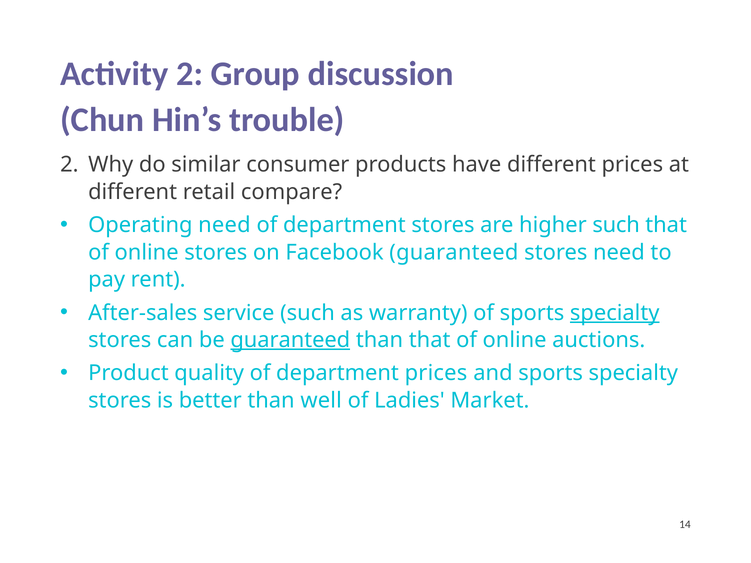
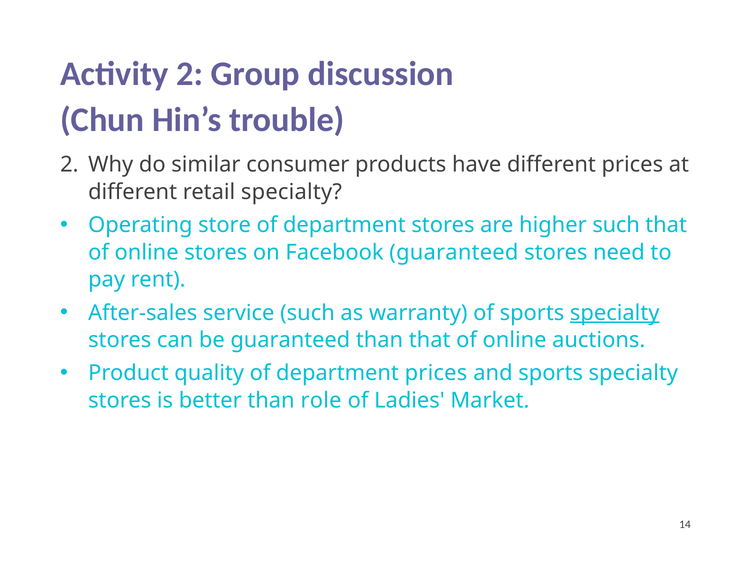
retail compare: compare -> specialty
Operating need: need -> store
guaranteed at (290, 340) underline: present -> none
well: well -> role
